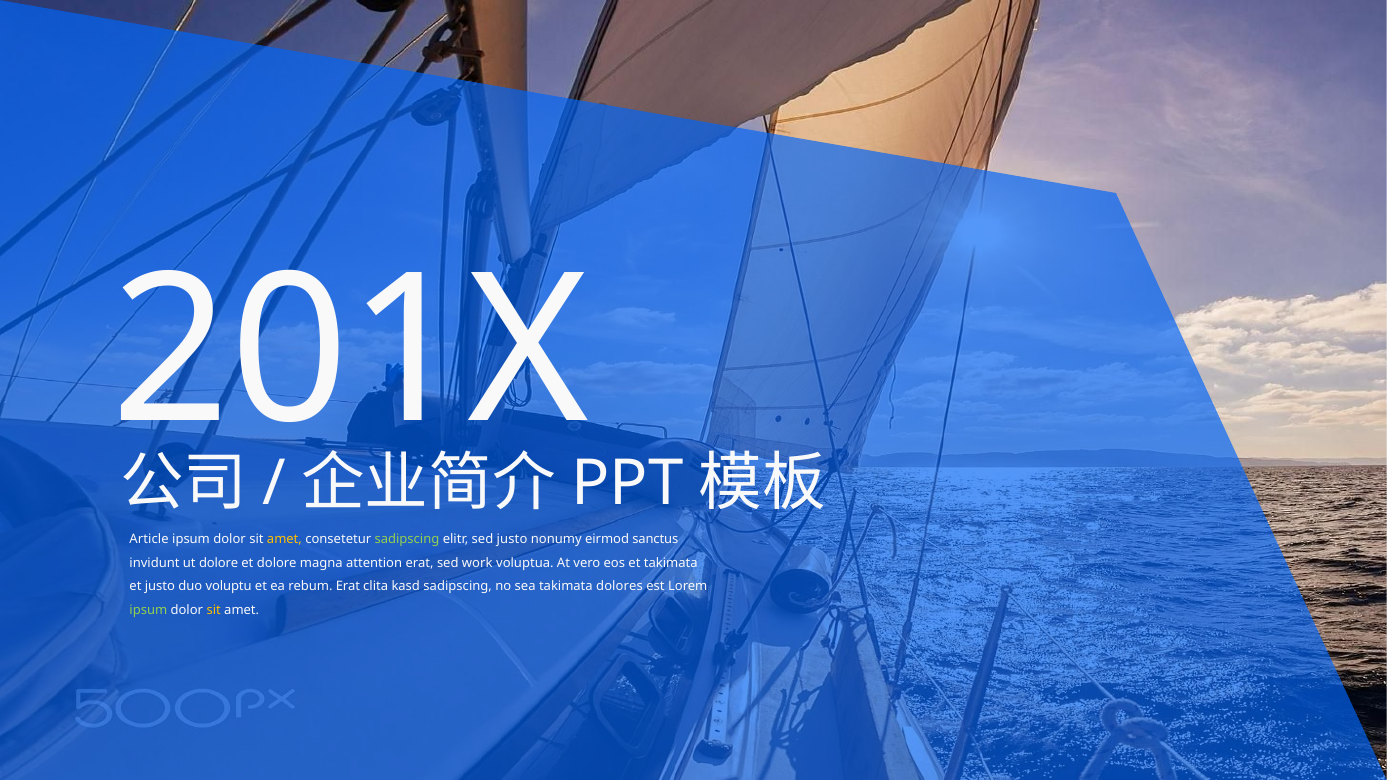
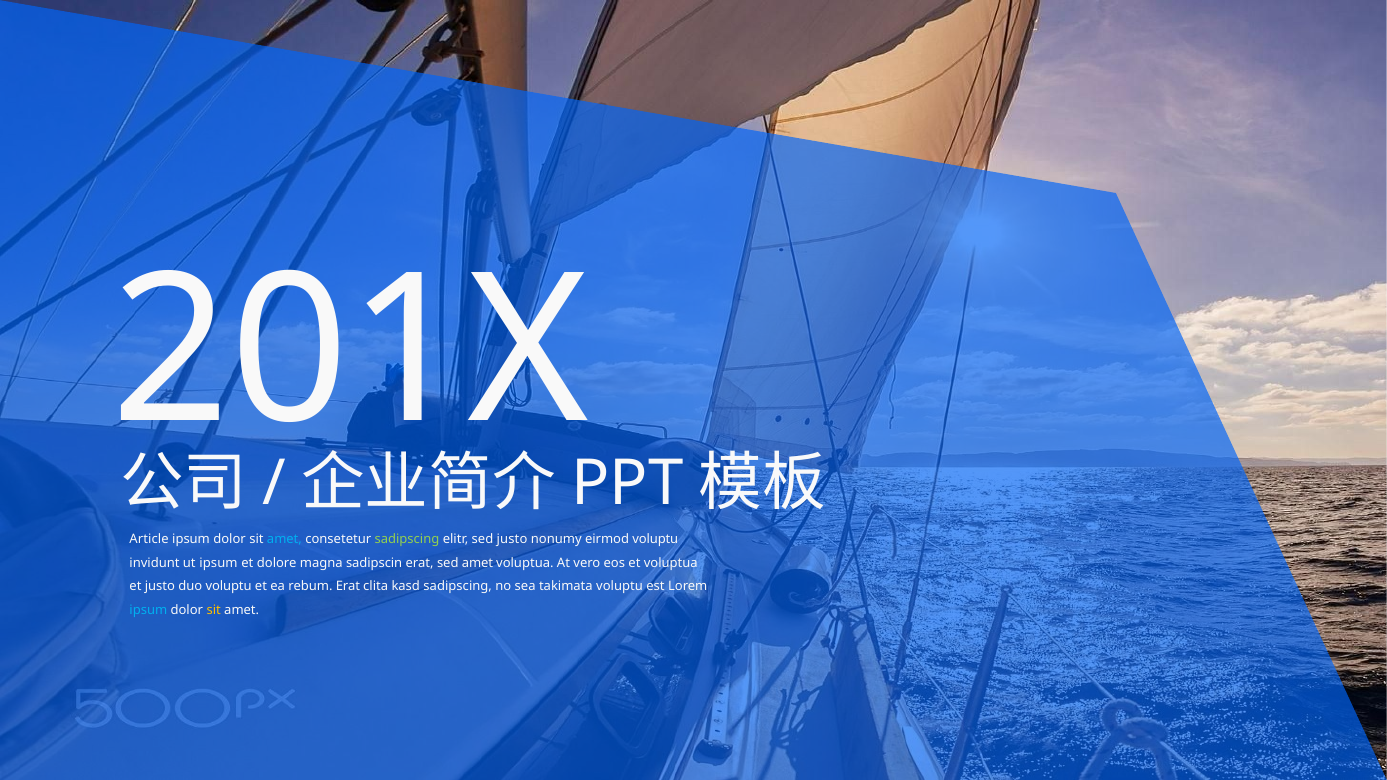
amet at (284, 539) colour: yellow -> light blue
eirmod sanctus: sanctus -> voluptu
ut dolore: dolore -> ipsum
attention: attention -> sadipscin
sed work: work -> amet
et takimata: takimata -> voluptua
takimata dolores: dolores -> voluptu
ipsum at (148, 610) colour: light green -> light blue
